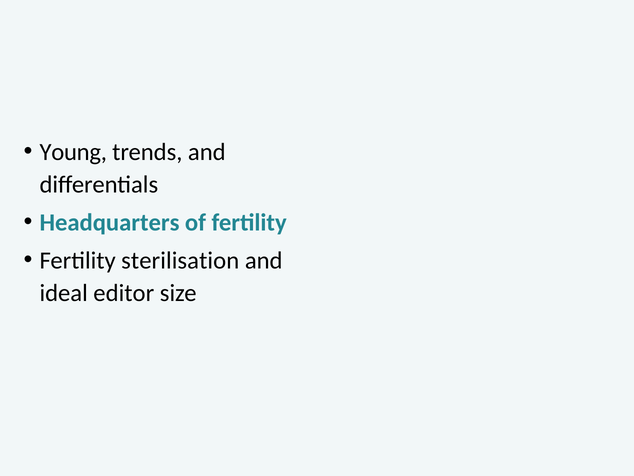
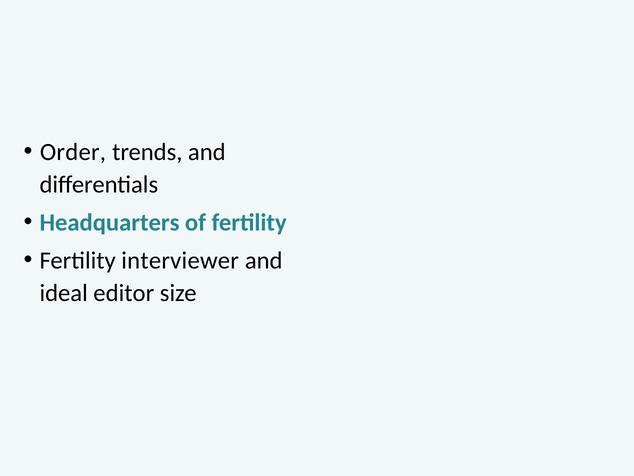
Young: Young -> Order
sterilisation: sterilisation -> interviewer
